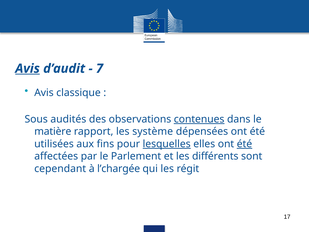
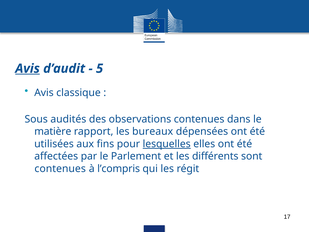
7: 7 -> 5
contenues at (199, 119) underline: present -> none
système: système -> bureaux
été at (244, 144) underline: present -> none
cependant at (60, 168): cependant -> contenues
l’chargée: l’chargée -> l’compris
